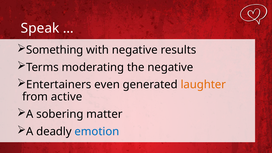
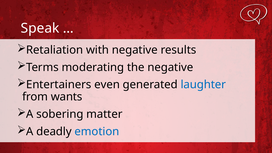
Something: Something -> Retaliation
laughter colour: orange -> blue
active: active -> wants
